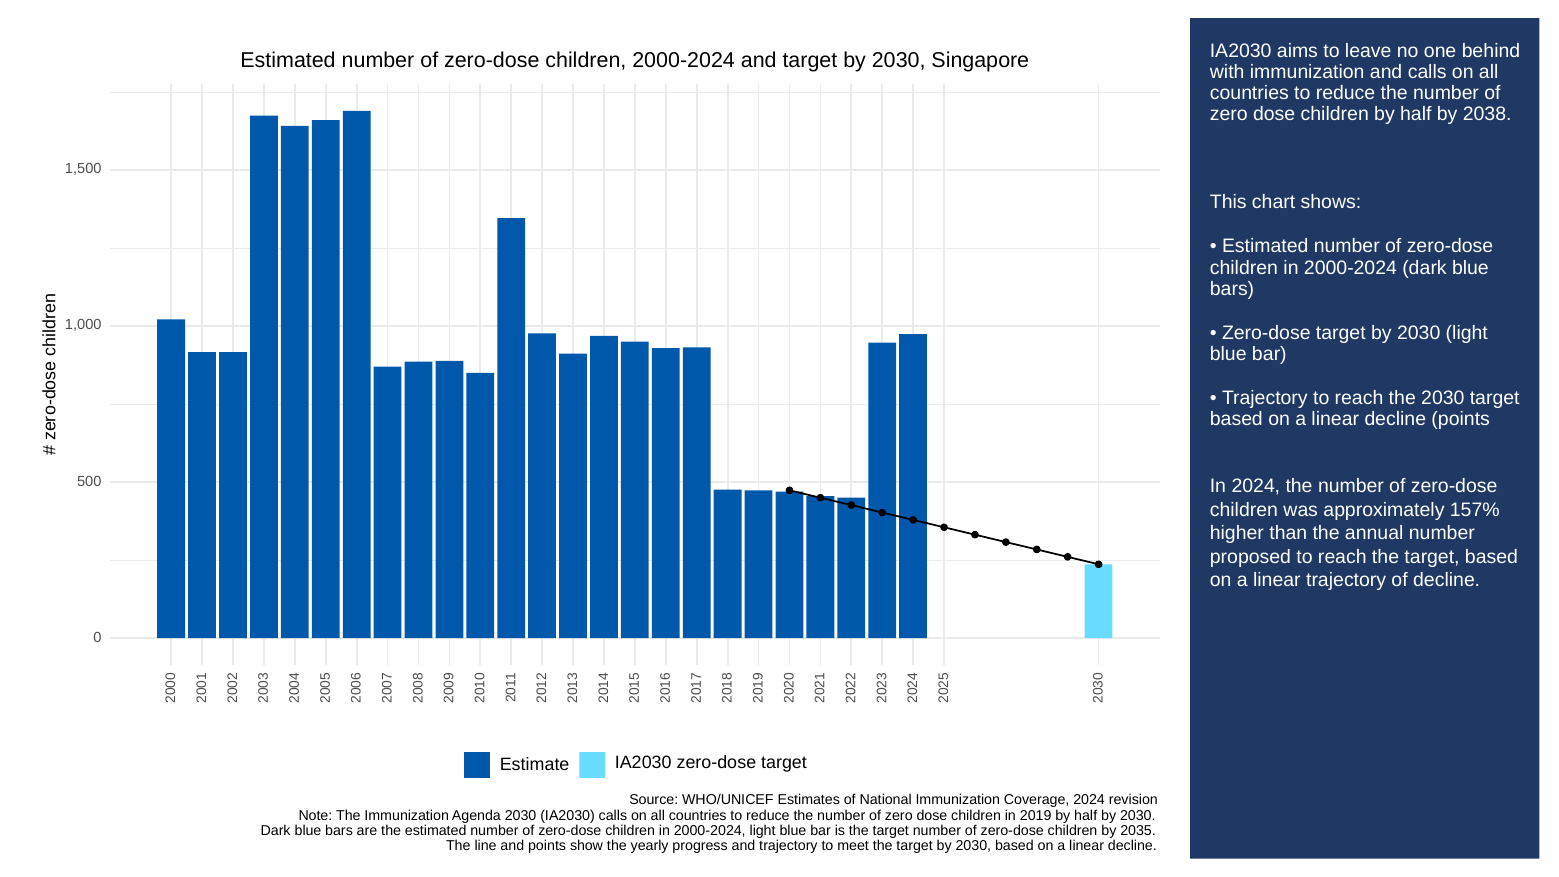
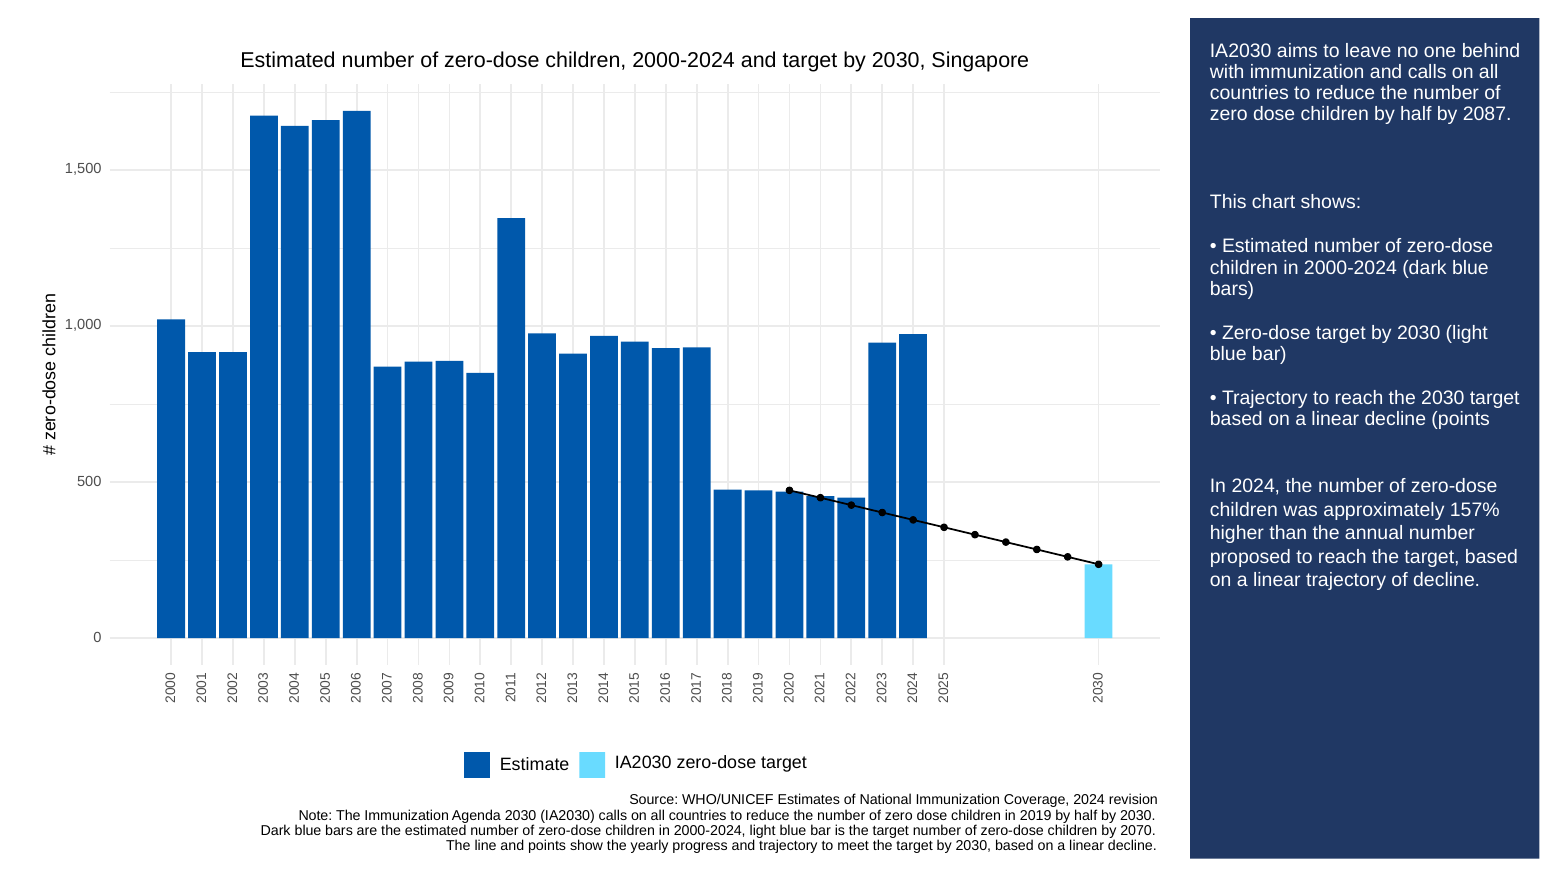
2038: 2038 -> 2087
2035: 2035 -> 2070
